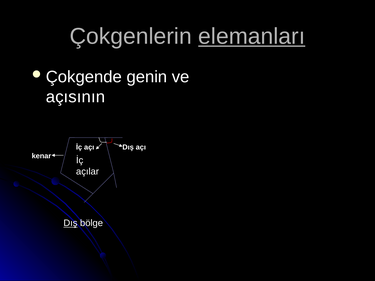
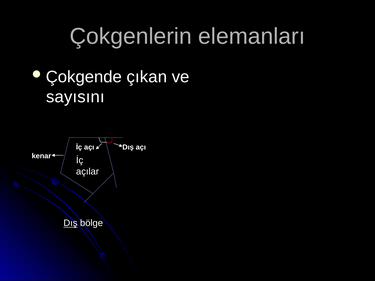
elemanları underline: present -> none
genin: genin -> çıkan
açısının: açısının -> sayısını
